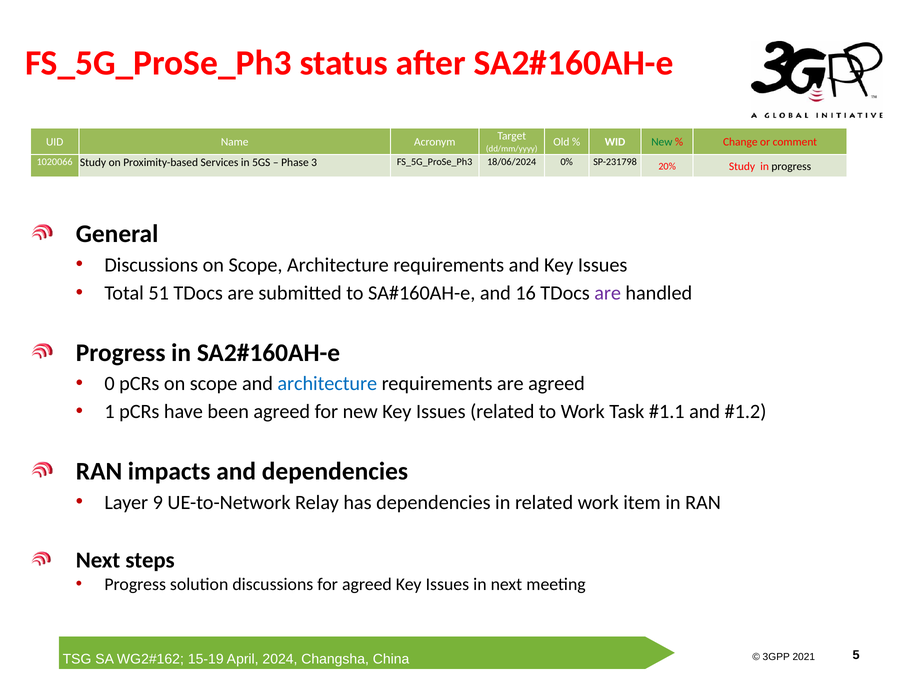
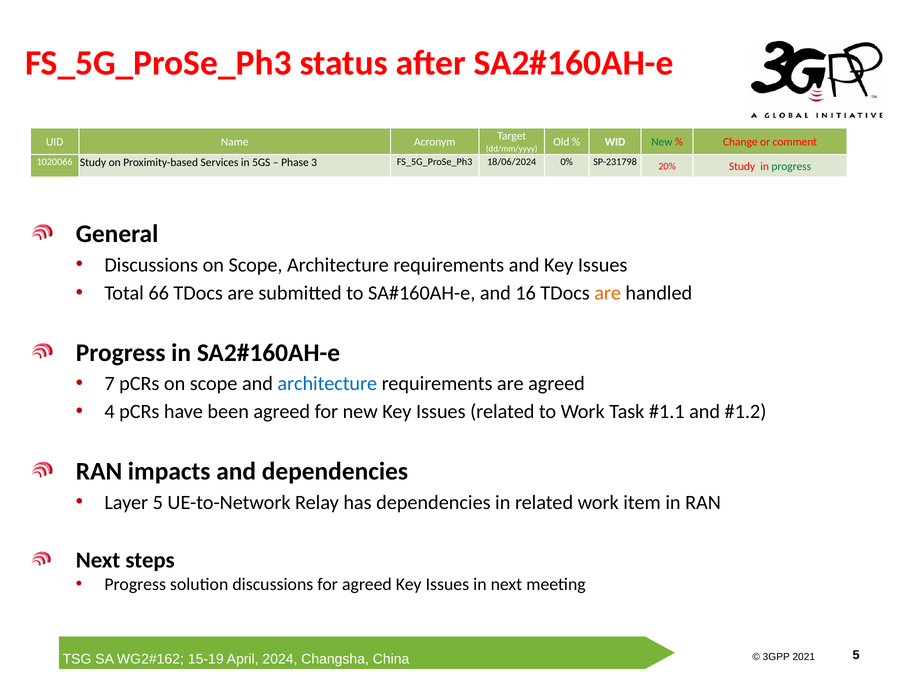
progress at (791, 166) colour: black -> green
51: 51 -> 66
are at (608, 293) colour: purple -> orange
0: 0 -> 7
1: 1 -> 4
Layer 9: 9 -> 5
